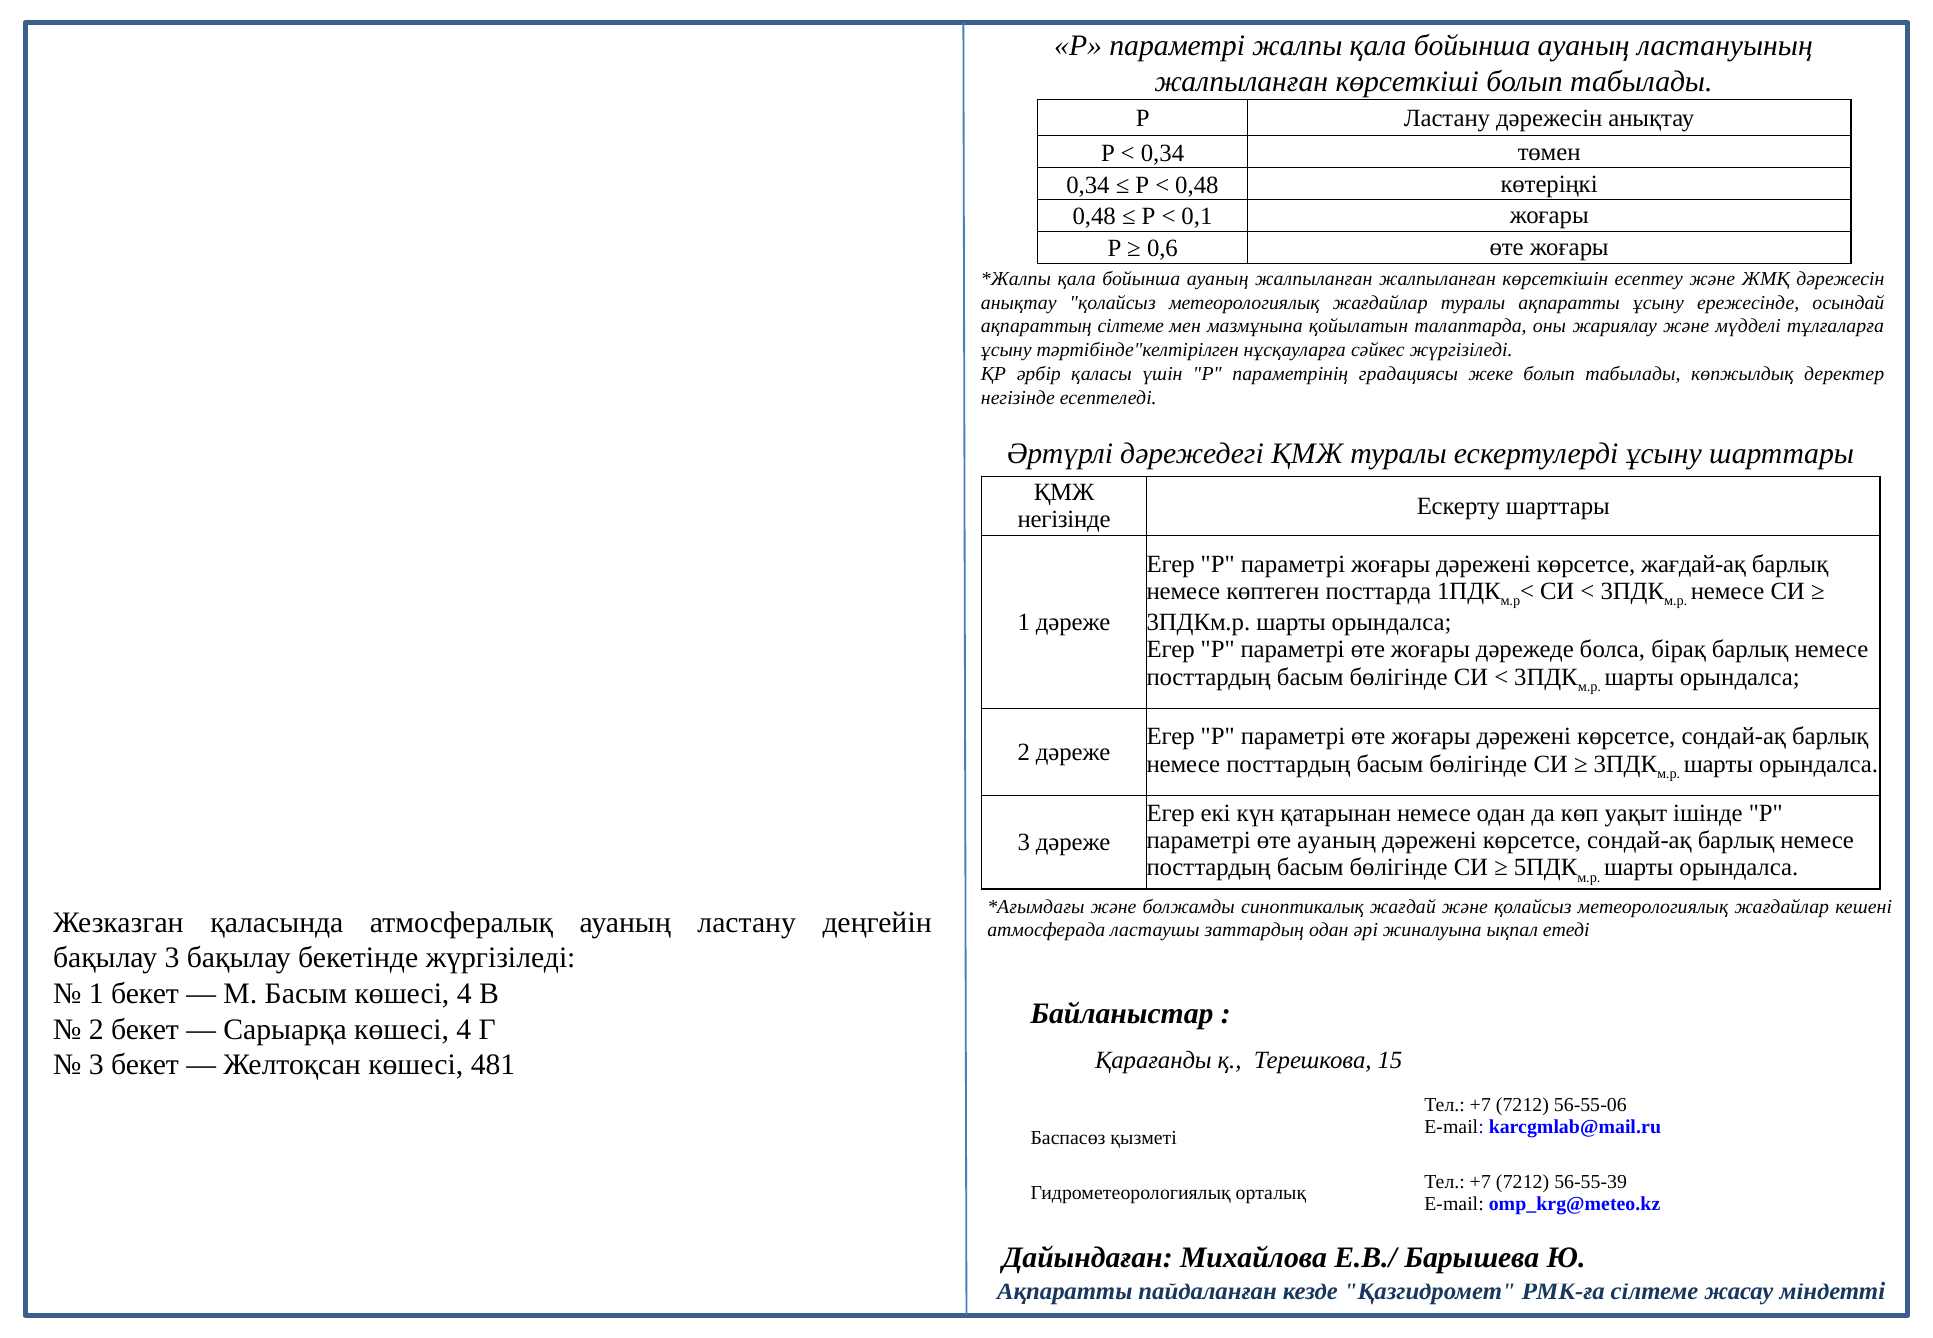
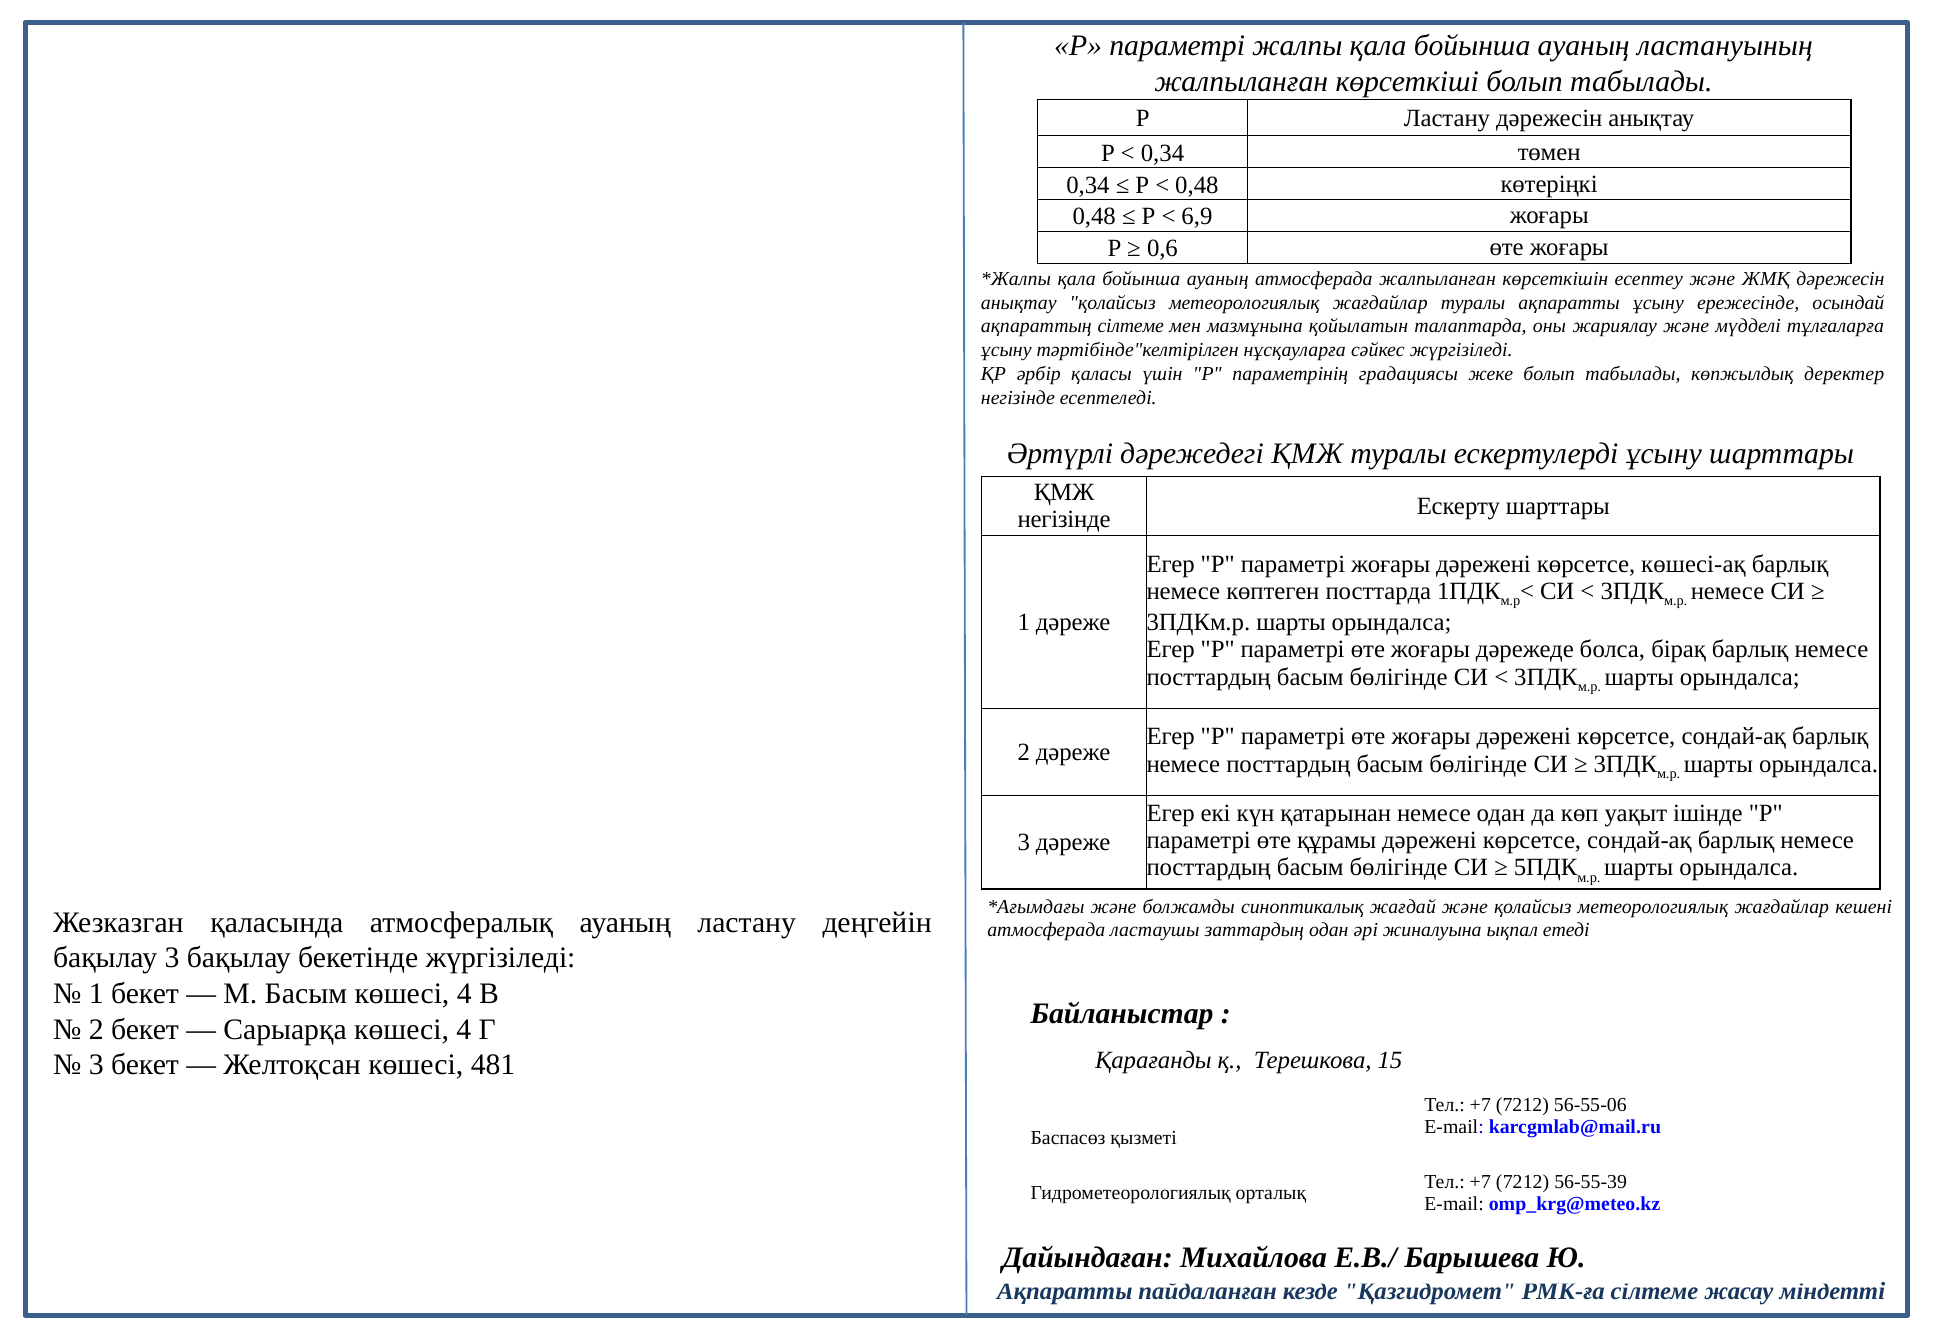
0,1: 0,1 -> 6,9
ауаның жалпыланған: жалпыланған -> атмосферада
жағдай-ақ: жағдай-ақ -> көшесі-ақ
өте ауаның: ауаның -> құрамы
